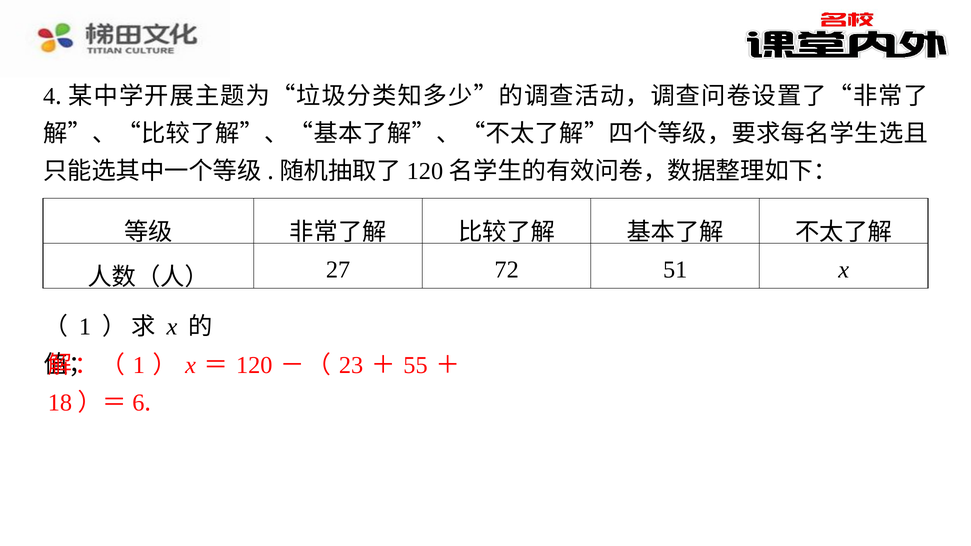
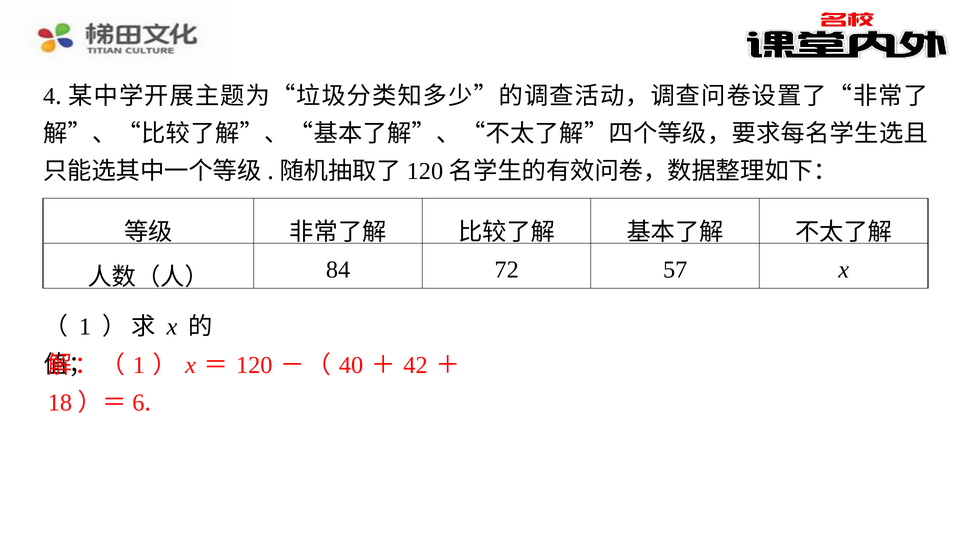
27: 27 -> 84
51: 51 -> 57
23: 23 -> 40
55: 55 -> 42
